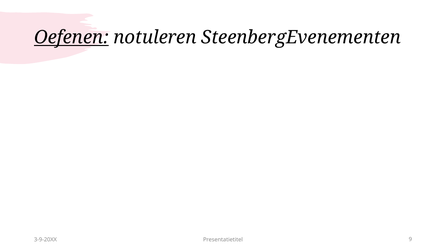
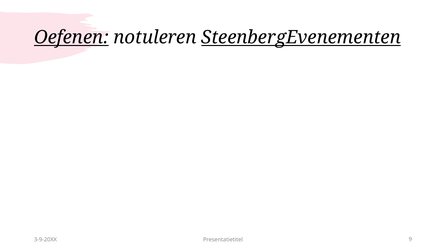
SteenbergEvenementen underline: none -> present
